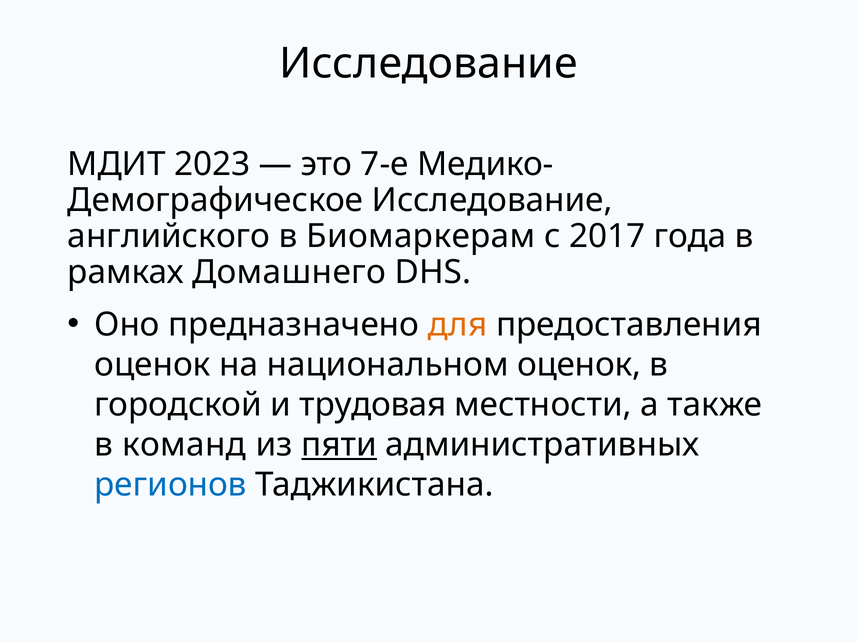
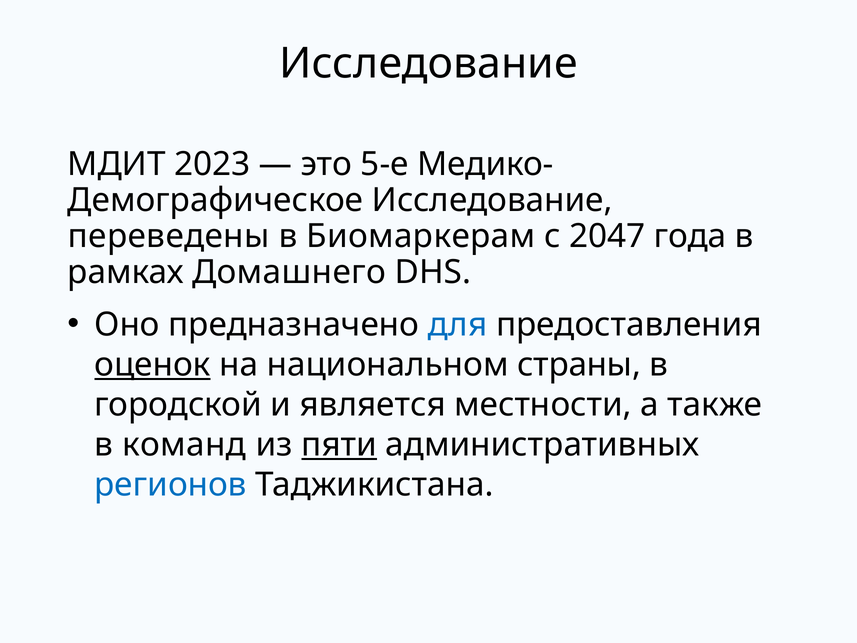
7-е: 7-е -> 5-е
английского: английского -> переведены
2017: 2017 -> 2047
для colour: orange -> blue
оценок at (152, 364) underline: none -> present
национальном оценок: оценок -> страны
трудовая: трудовая -> является
